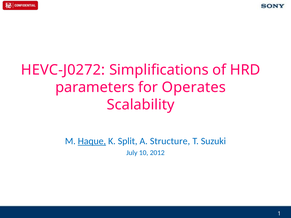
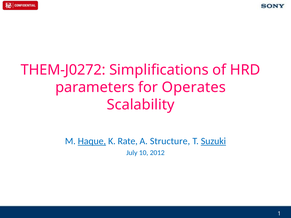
HEVC-J0272: HEVC-J0272 -> THEM-J0272
Split: Split -> Rate
Suzuki underline: none -> present
